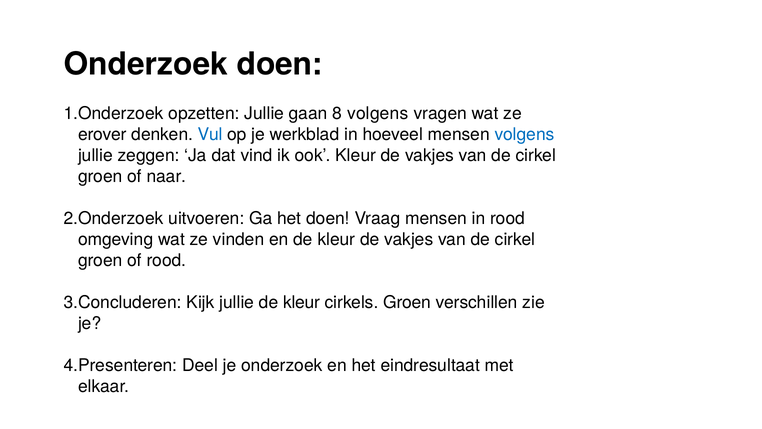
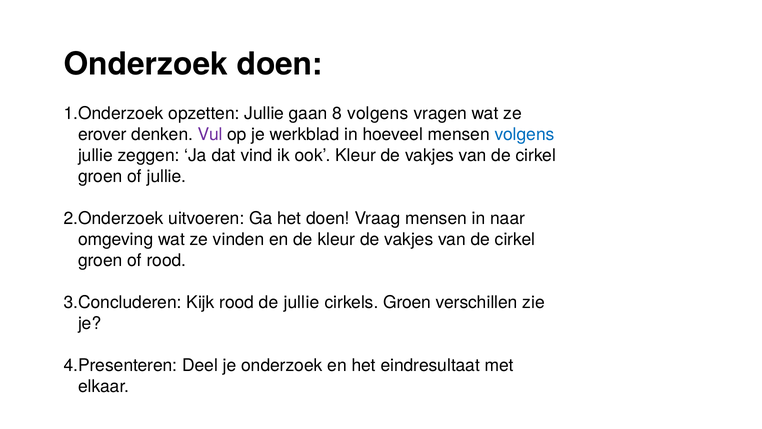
Vul colour: blue -> purple
of naar: naar -> jullie
in rood: rood -> naar
Kijk jullie: jullie -> rood
kleur at (302, 302): kleur -> jullie
